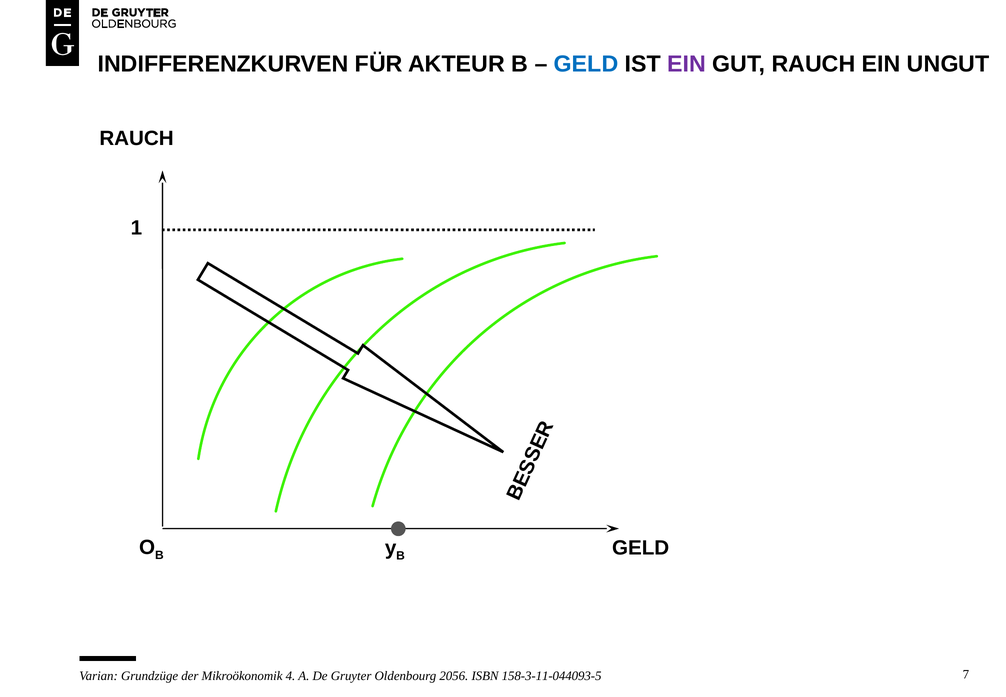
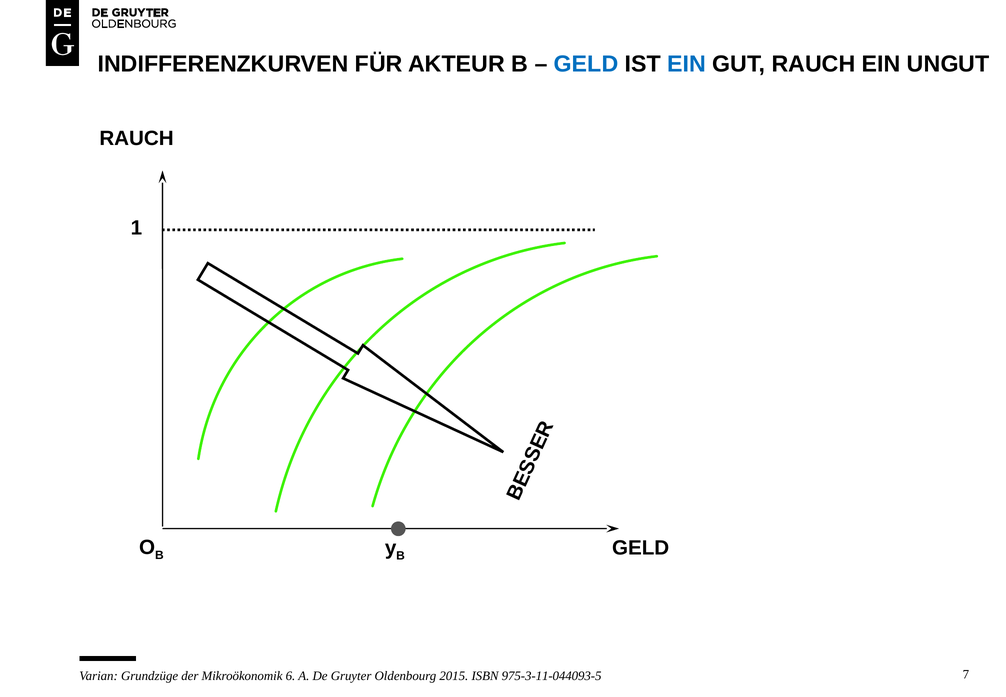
EIN at (687, 64) colour: purple -> blue
4: 4 -> 6
2056: 2056 -> 2015
158-3-11-044093-5: 158-3-11-044093-5 -> 975-3-11-044093-5
